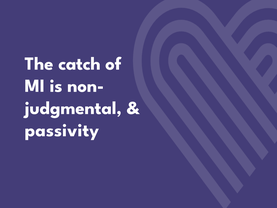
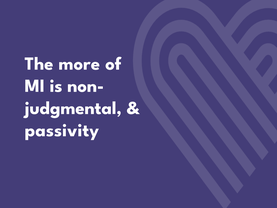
catch: catch -> more
